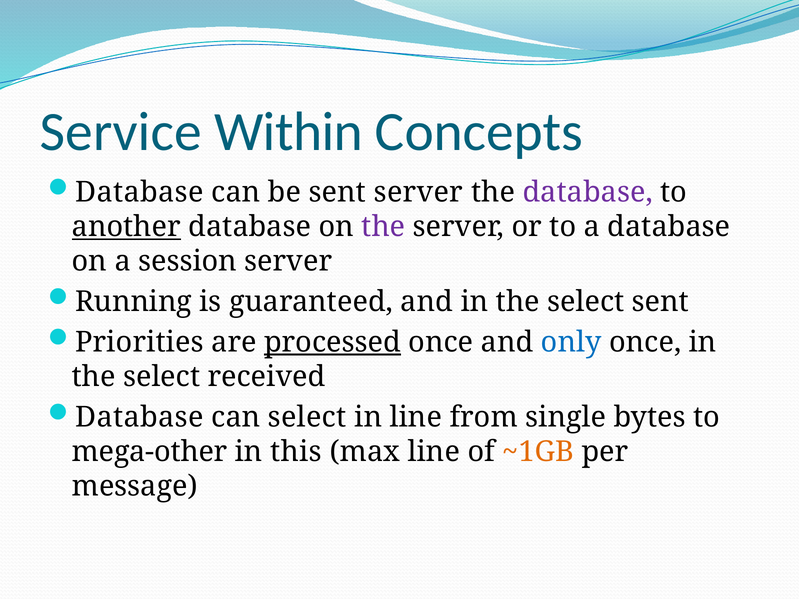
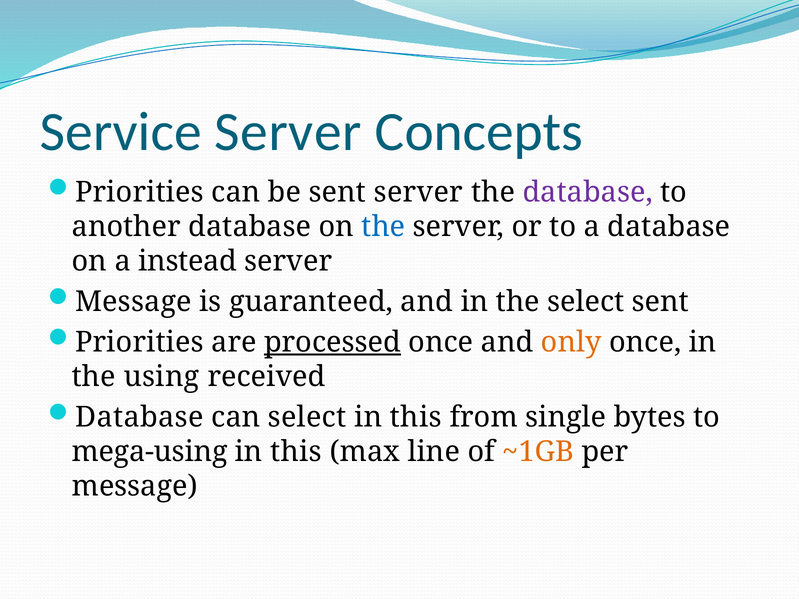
Service Within: Within -> Server
Database at (139, 192): Database -> Priorities
another underline: present -> none
the at (383, 227) colour: purple -> blue
session: session -> instead
Running at (134, 302): Running -> Message
only colour: blue -> orange
select at (162, 377): select -> using
line at (416, 417): line -> this
mega-other: mega-other -> mega-using
